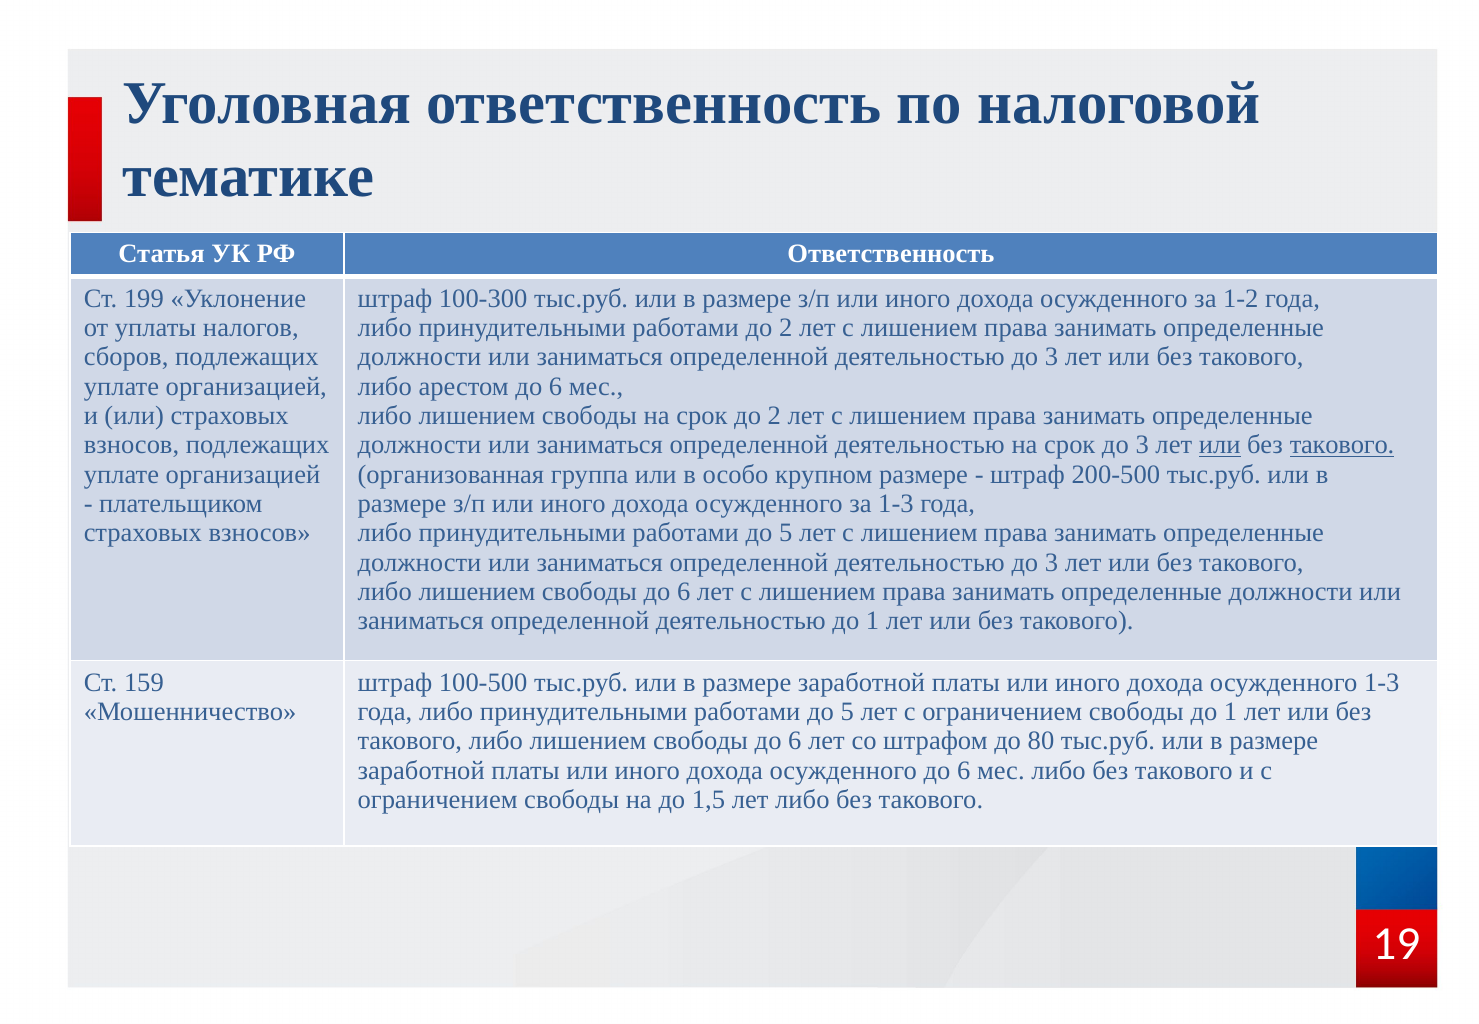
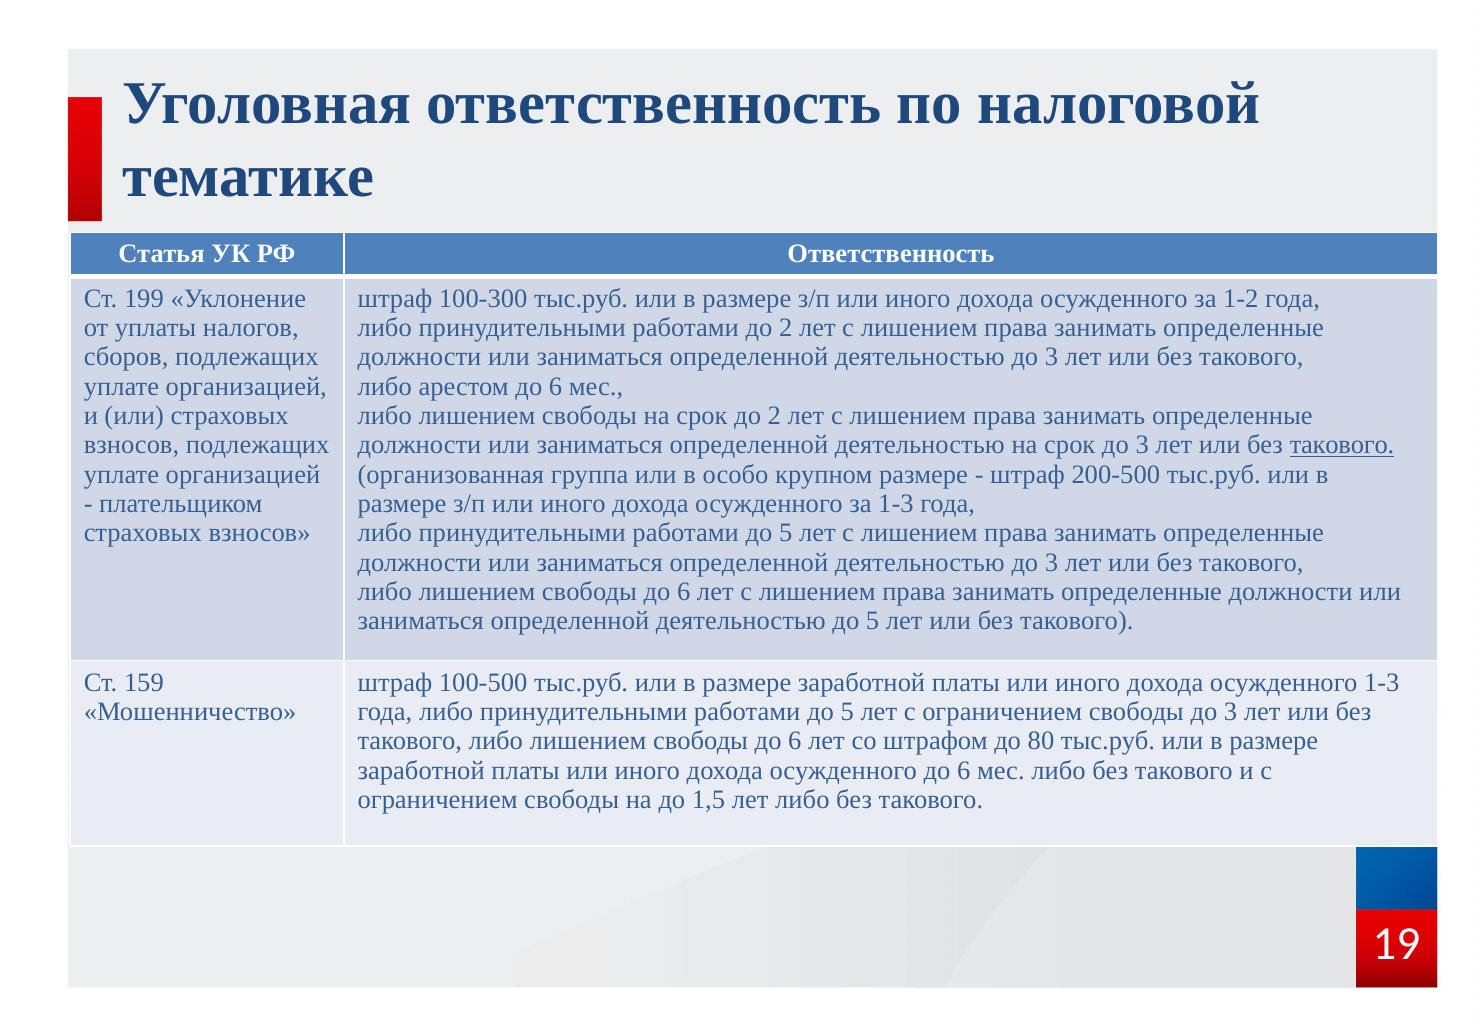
или at (1220, 445) underline: present -> none
деятельностью до 1: 1 -> 5
свободы до 1: 1 -> 3
